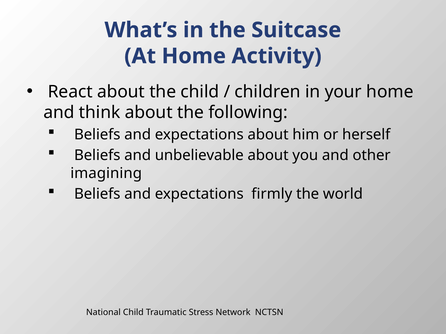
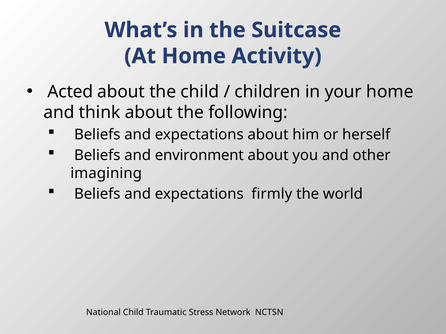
React: React -> Acted
unbelievable: unbelievable -> environment
